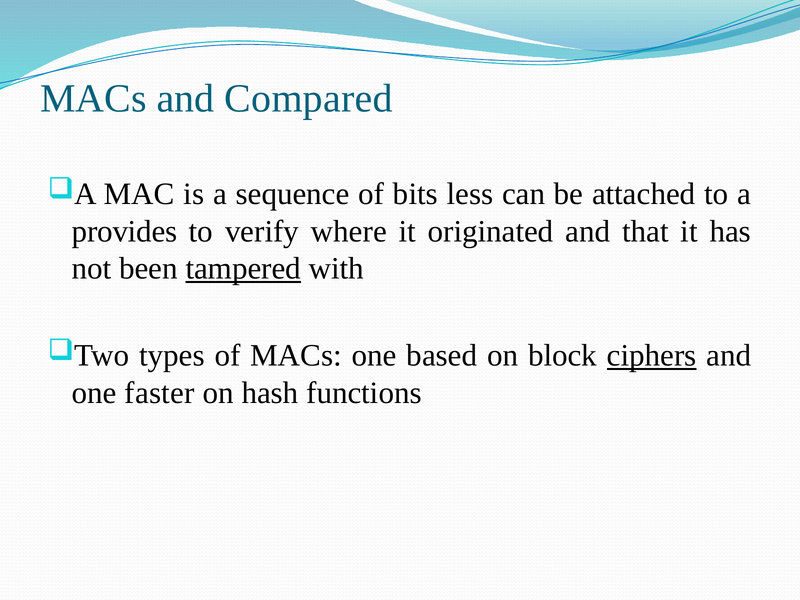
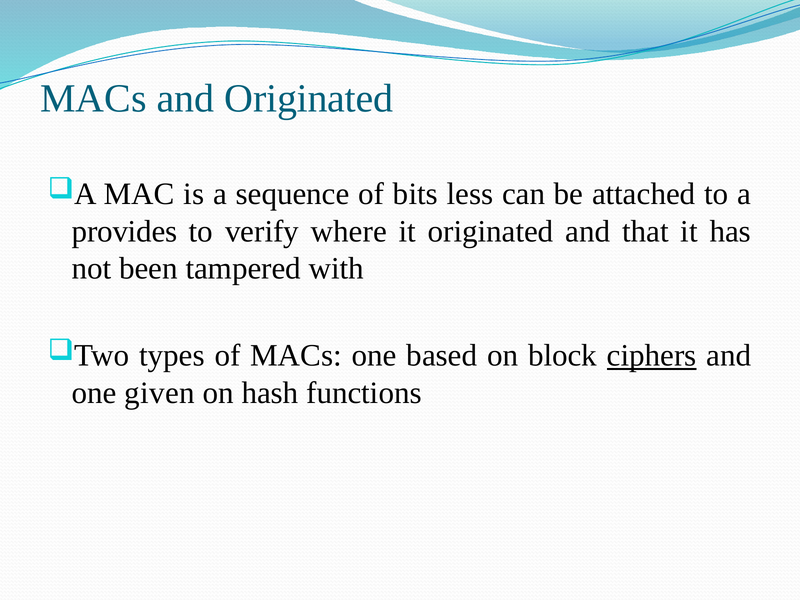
and Compared: Compared -> Originated
tampered underline: present -> none
faster: faster -> given
